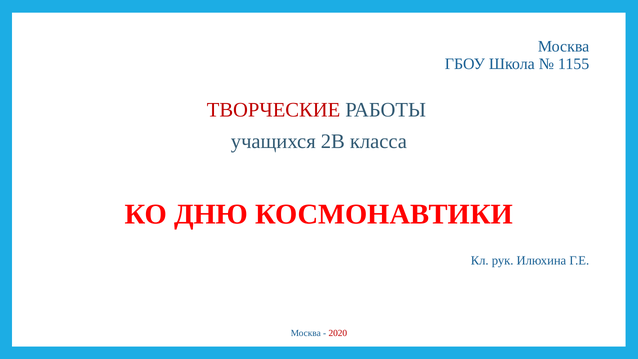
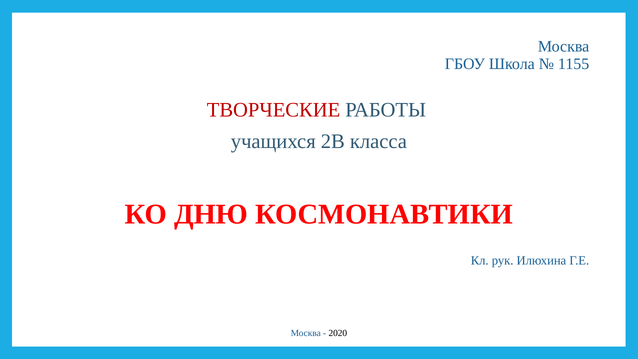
2020 colour: red -> black
